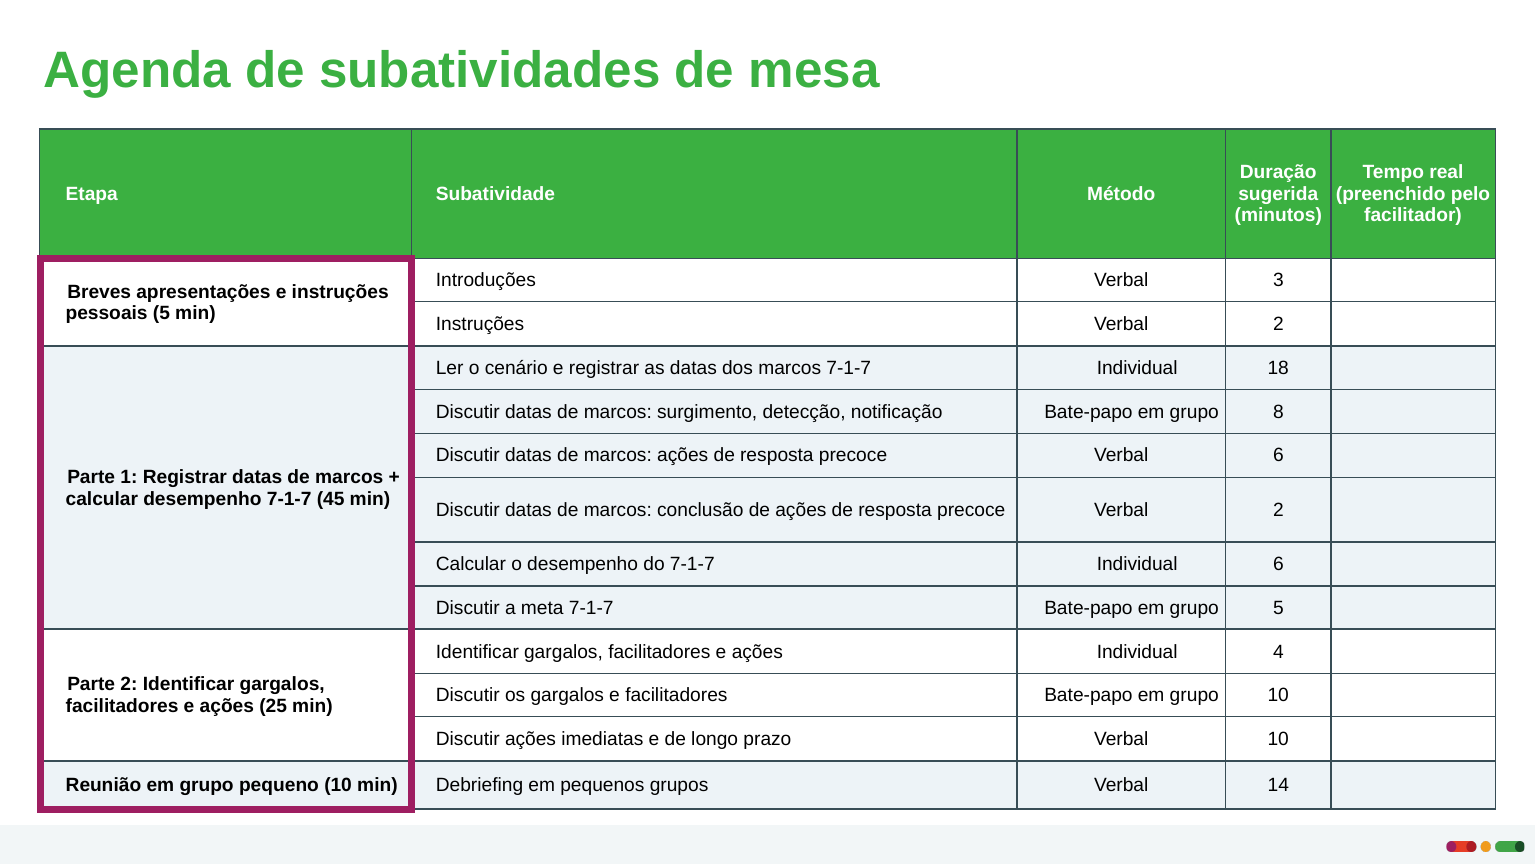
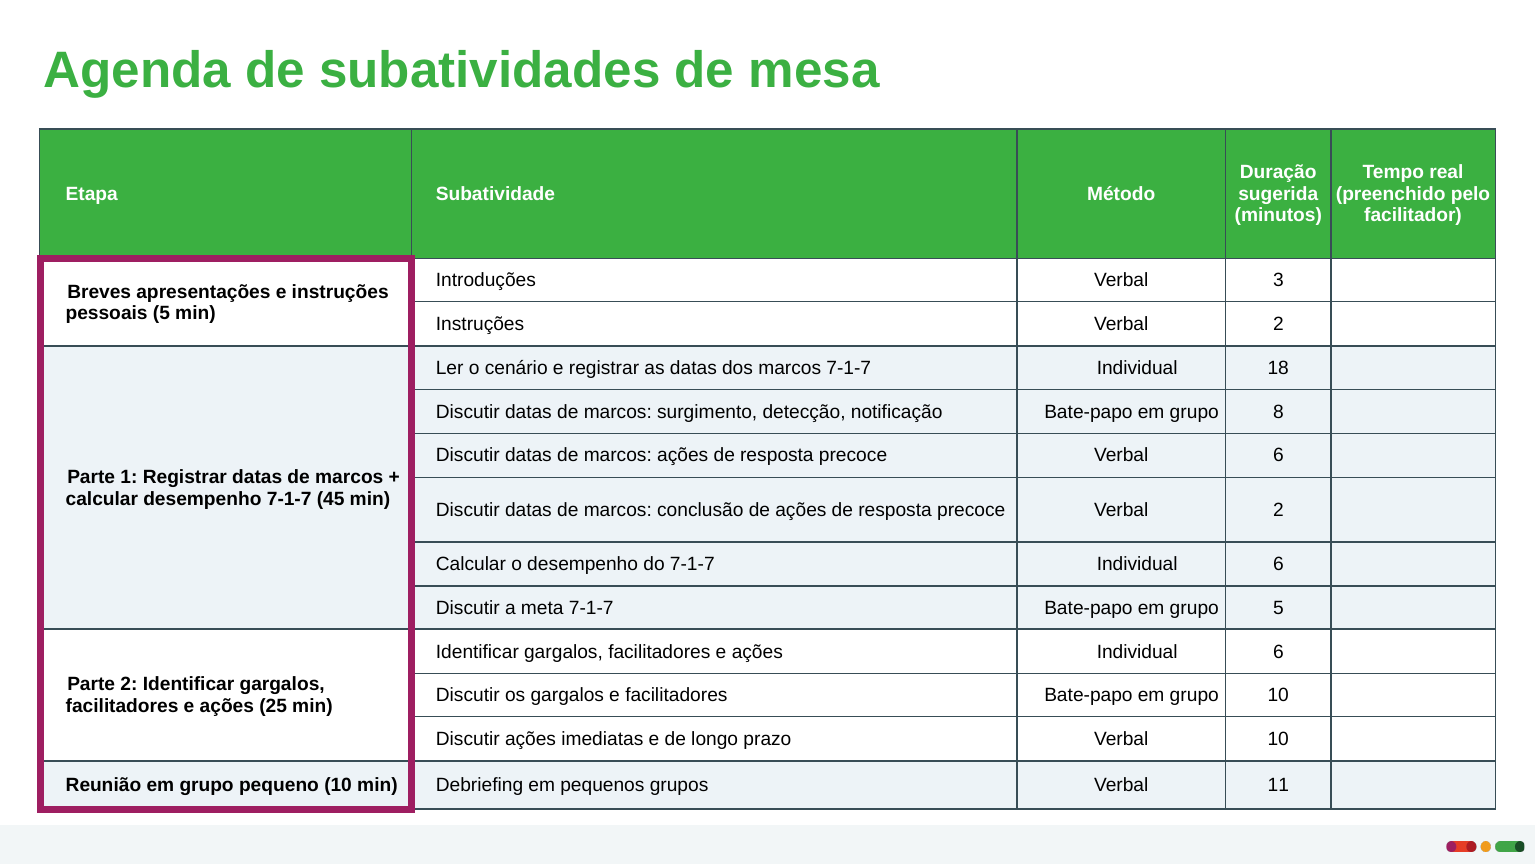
ações Individual 4: 4 -> 6
14: 14 -> 11
